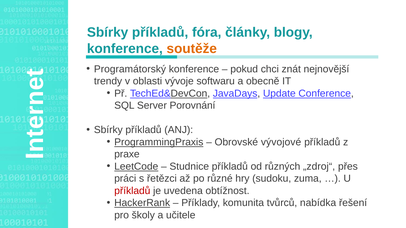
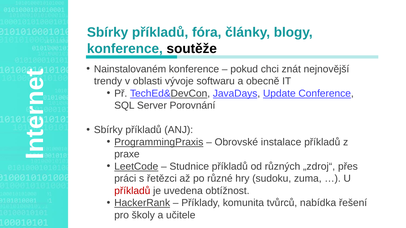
soutěže colour: orange -> black
Programátorský: Programátorský -> Nainstalovaném
vývojové: vývojové -> instalace
